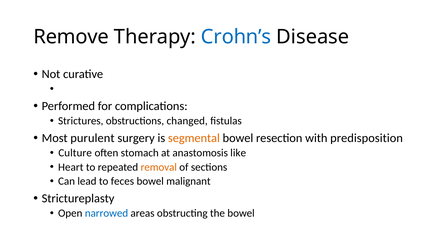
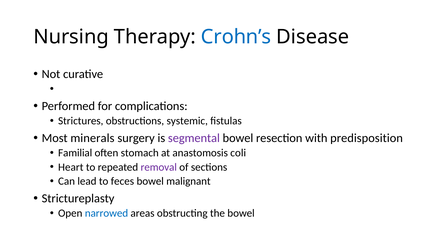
Remove: Remove -> Nursing
changed: changed -> systemic
purulent: purulent -> minerals
segmental colour: orange -> purple
Culture: Culture -> Familial
like: like -> coli
removal colour: orange -> purple
